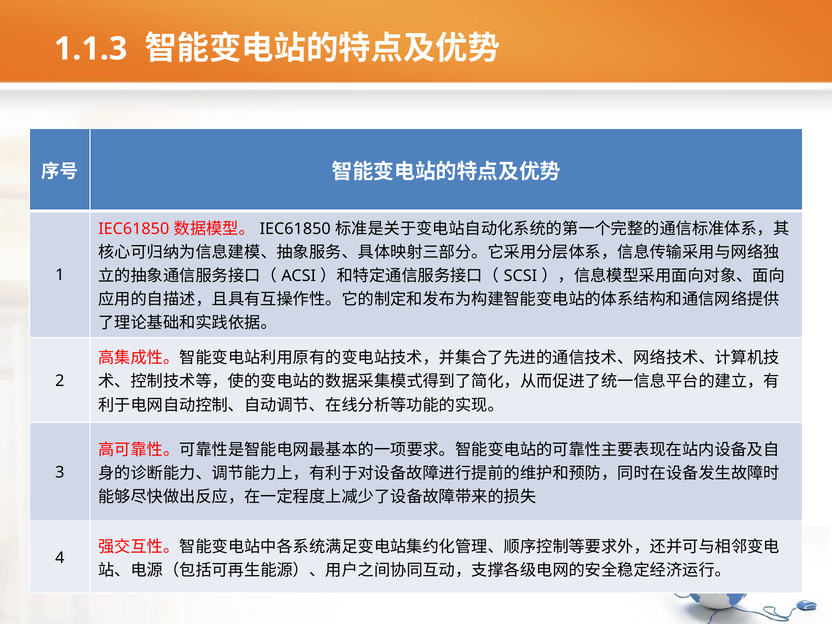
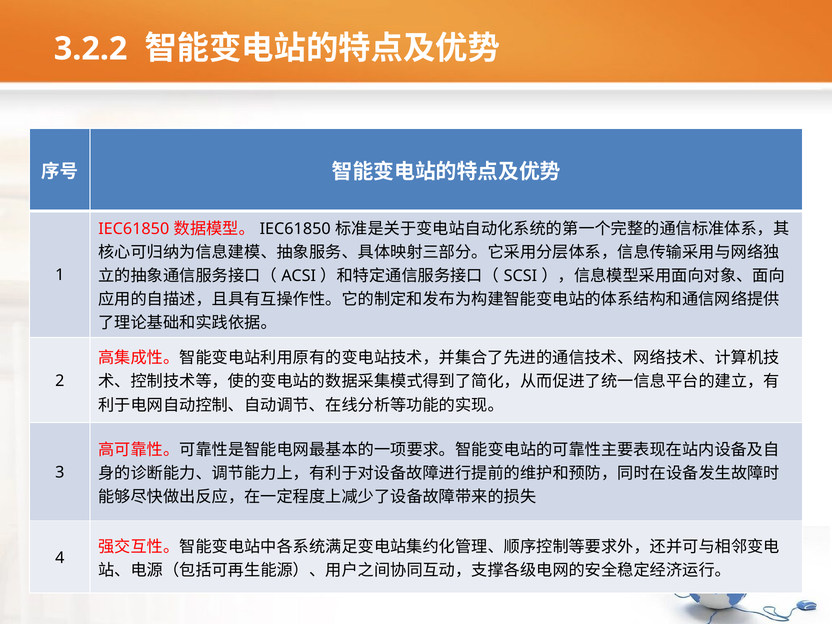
1.1.3: 1.1.3 -> 3.2.2
